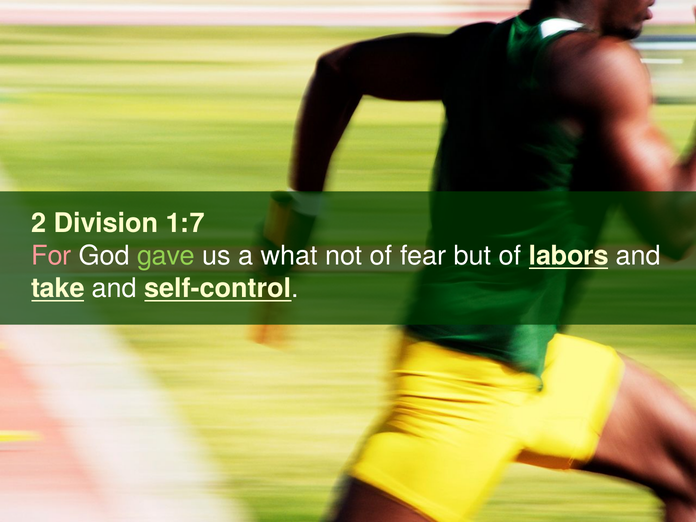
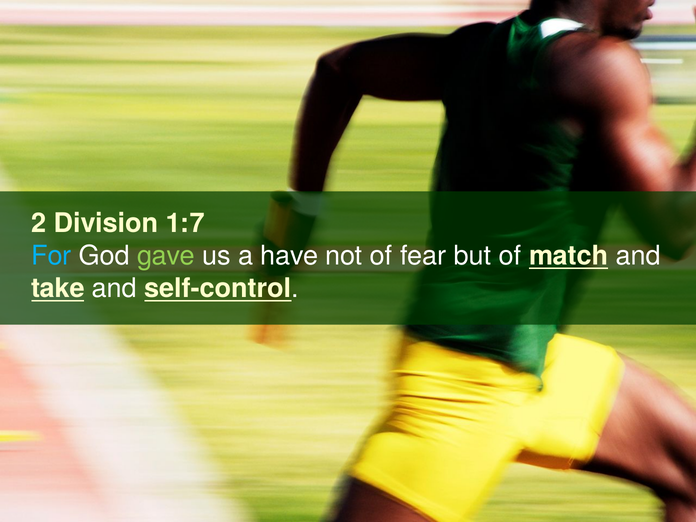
For colour: pink -> light blue
what: what -> have
labors: labors -> match
